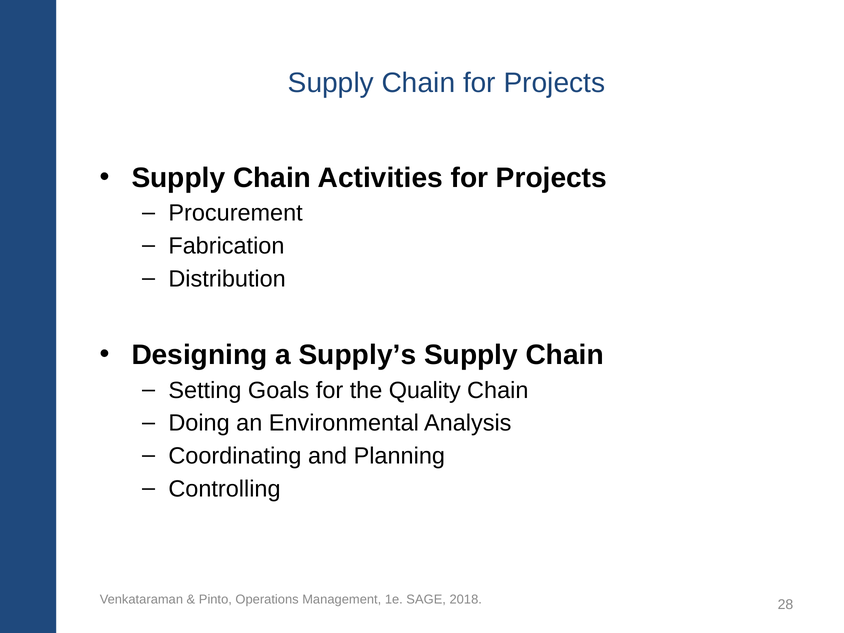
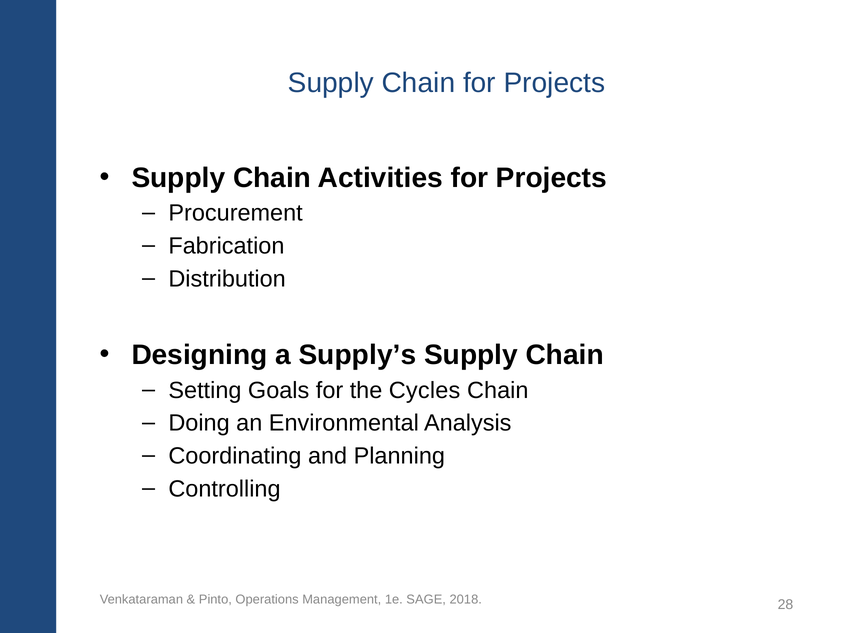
Quality: Quality -> Cycles
